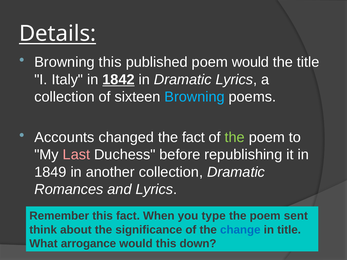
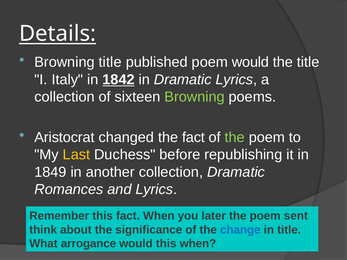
Browning this: this -> title
Browning at (195, 97) colour: light blue -> light green
Accounts: Accounts -> Aristocrat
Last colour: pink -> yellow
type: type -> later
this down: down -> when
